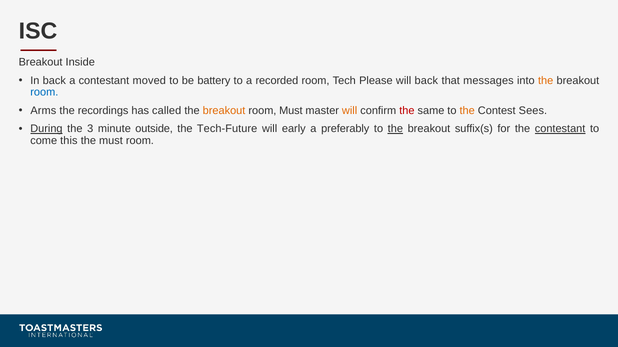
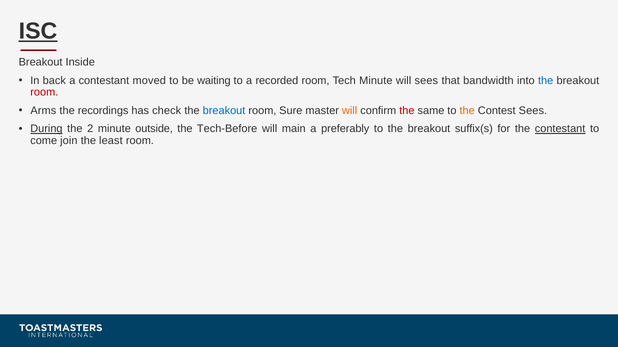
ISC underline: none -> present
battery: battery -> waiting
Tech Please: Please -> Minute
will back: back -> sees
messages: messages -> bandwidth
the at (546, 81) colour: orange -> blue
room at (44, 92) colour: blue -> red
called: called -> check
breakout at (224, 111) colour: orange -> blue
room Must: Must -> Sure
3: 3 -> 2
Tech-Future: Tech-Future -> Tech-Before
early: early -> main
the at (395, 129) underline: present -> none
this: this -> join
the must: must -> least
